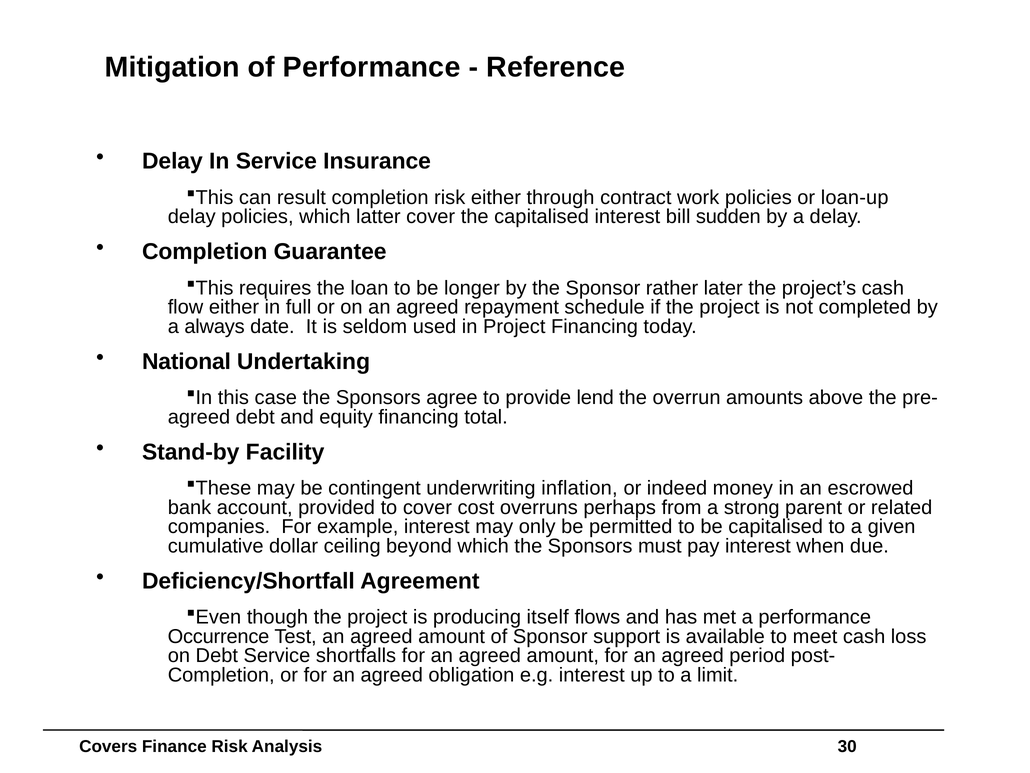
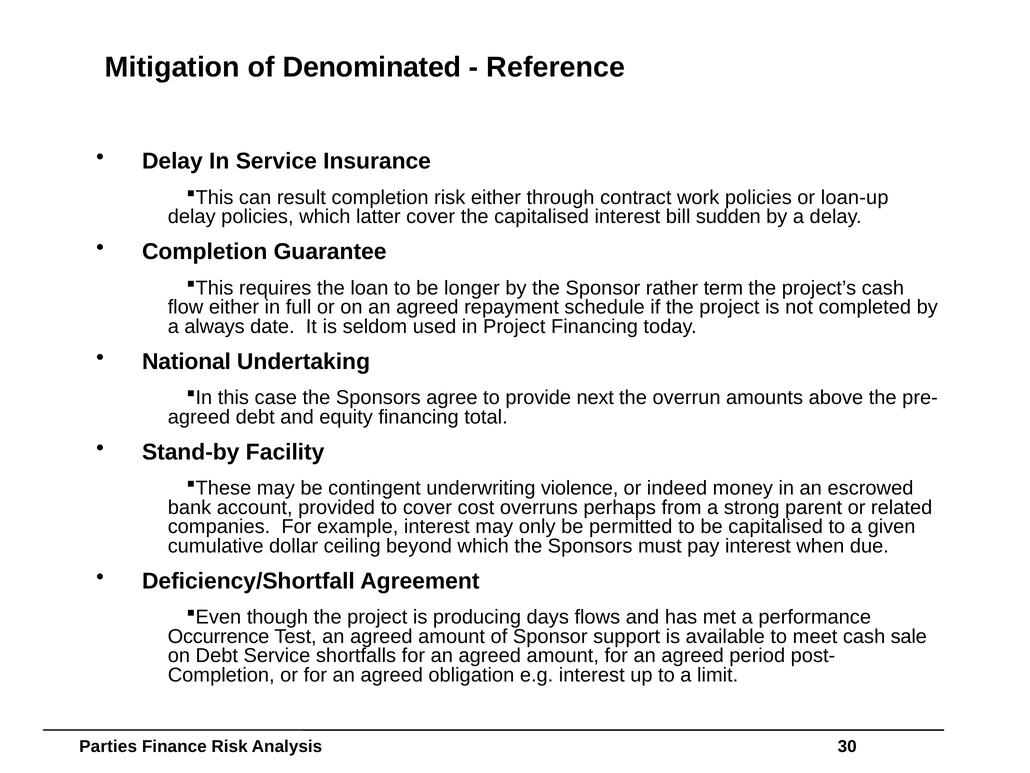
of Performance: Performance -> Denominated
later: later -> term
lend: lend -> next
inflation: inflation -> violence
itself: itself -> days
loss: loss -> sale
Covers: Covers -> Parties
